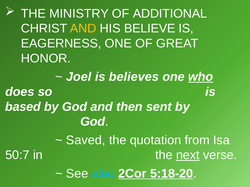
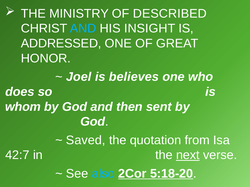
ADDITIONAL: ADDITIONAL -> DESCRIBED
AND at (83, 29) colour: yellow -> light blue
BELIEVE: BELIEVE -> INSIGHT
EAGERNESS: EAGERNESS -> ADDRESSED
who underline: present -> none
based: based -> whom
50:7: 50:7 -> 42:7
